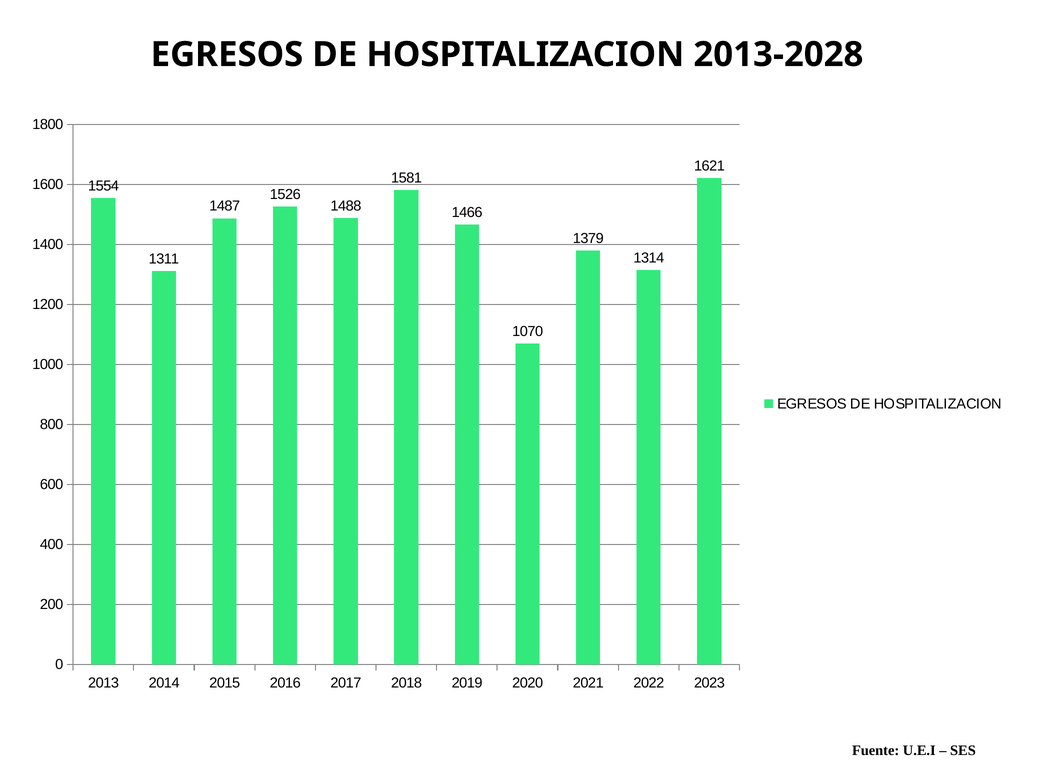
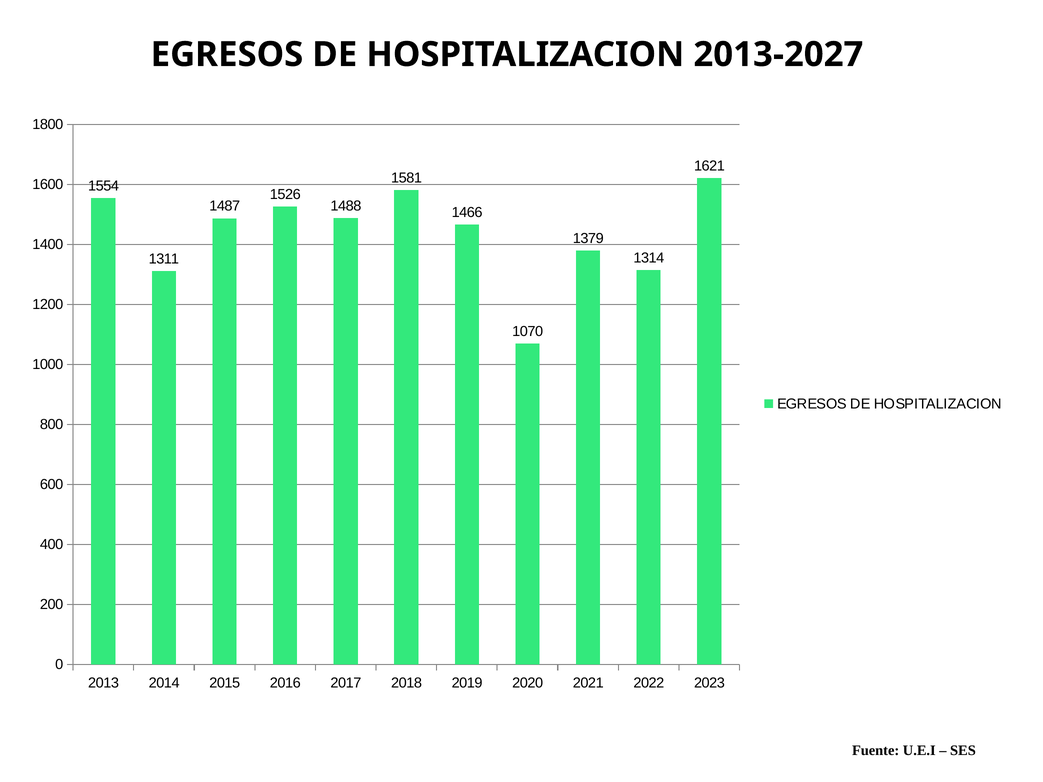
2013-2028: 2013-2028 -> 2013-2027
